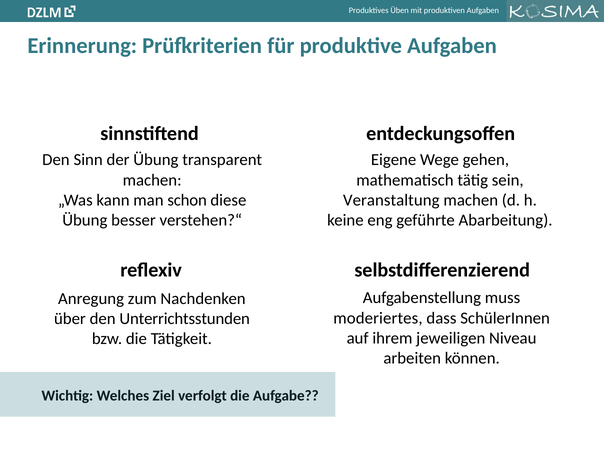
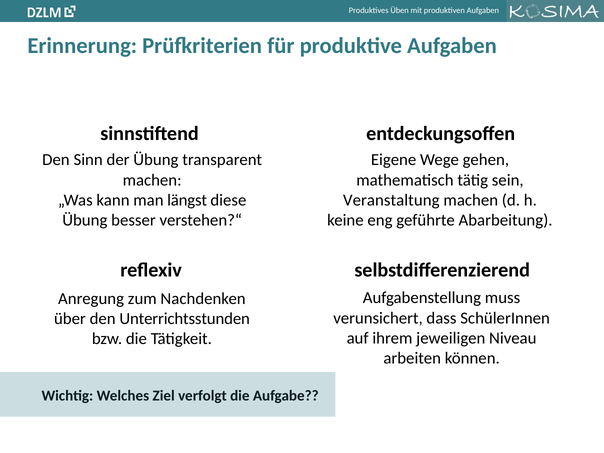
schon: schon -> längst
moderiertes: moderiertes -> verunsichert
